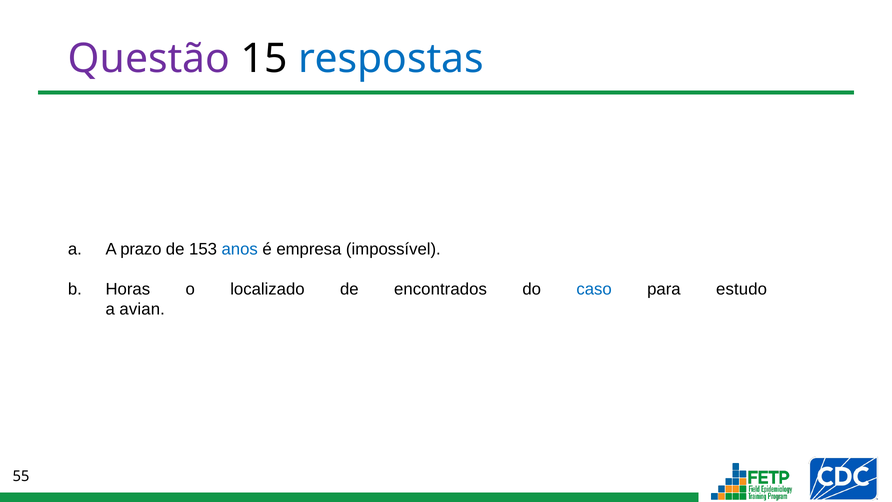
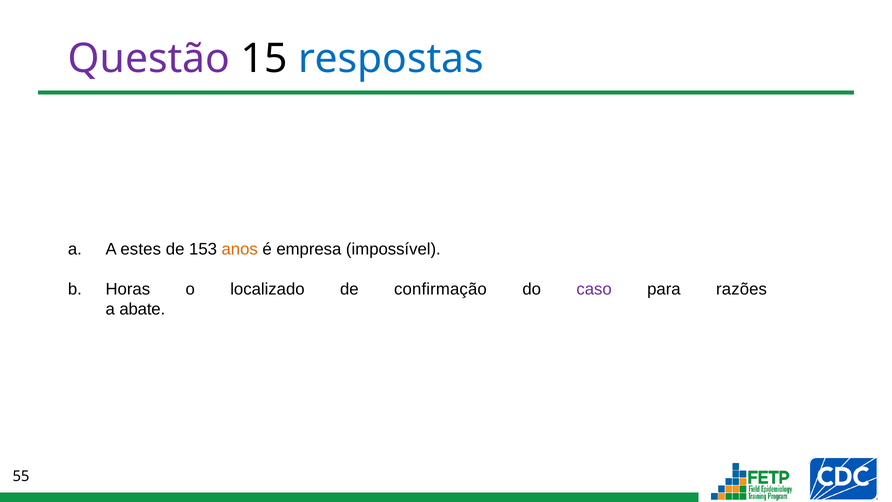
prazo: prazo -> estes
anos colour: blue -> orange
encontrados: encontrados -> confirmação
caso colour: blue -> purple
estudo: estudo -> razões
avian: avian -> abate
